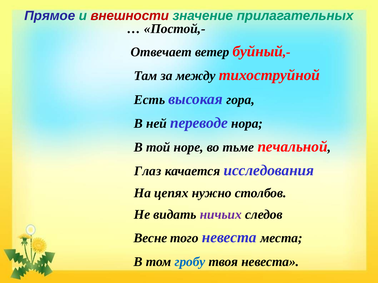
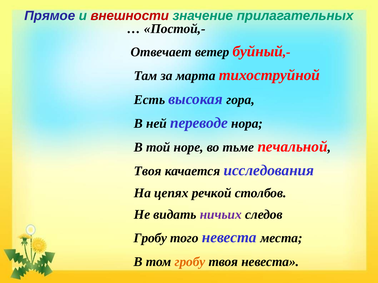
между: между -> марта
Глаз at (148, 171): Глаз -> Твоя
нужно: нужно -> речкой
Весне at (150, 238): Весне -> Гробу
гробу at (190, 262) colour: blue -> orange
